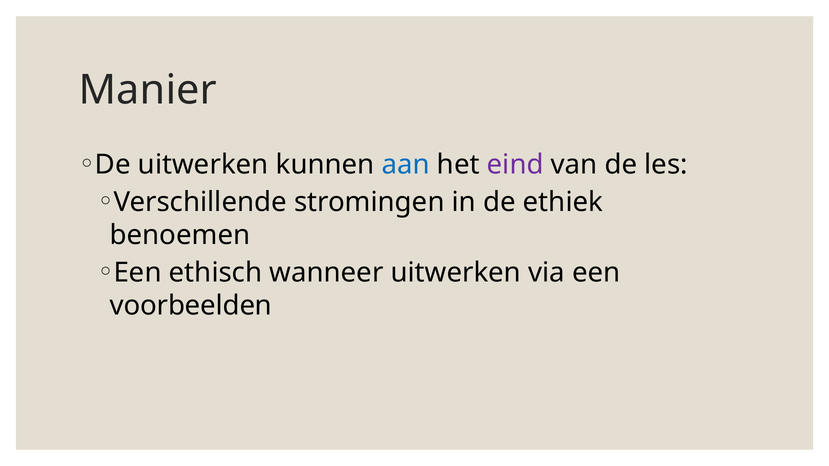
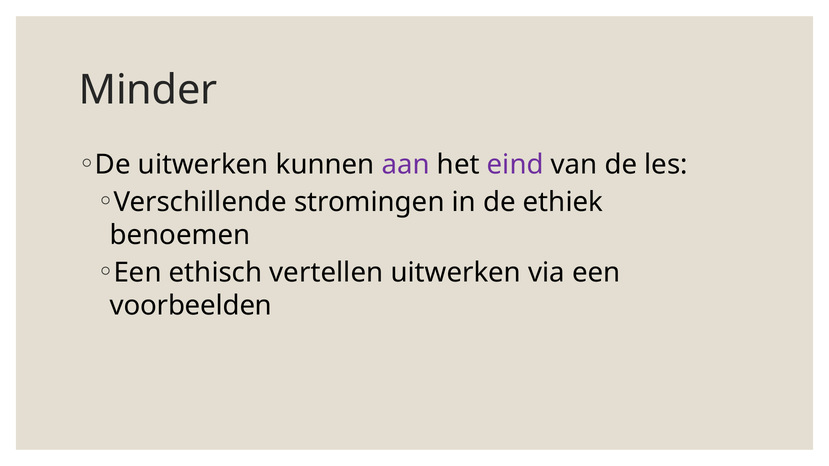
Manier: Manier -> Minder
aan colour: blue -> purple
wanneer: wanneer -> vertellen
